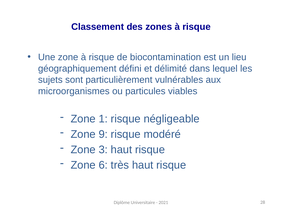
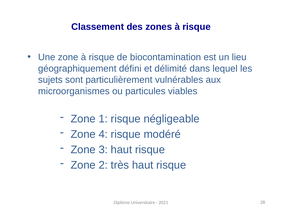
9: 9 -> 4
6: 6 -> 2
